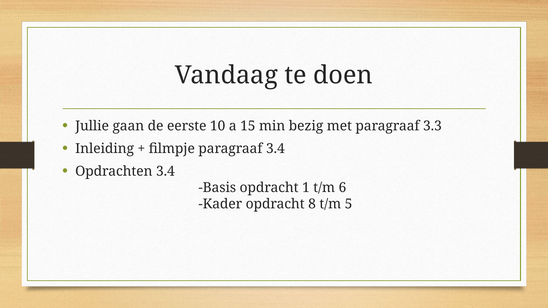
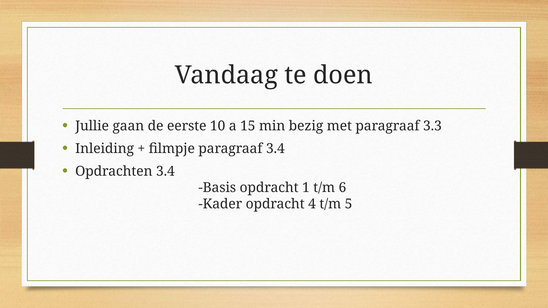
8: 8 -> 4
